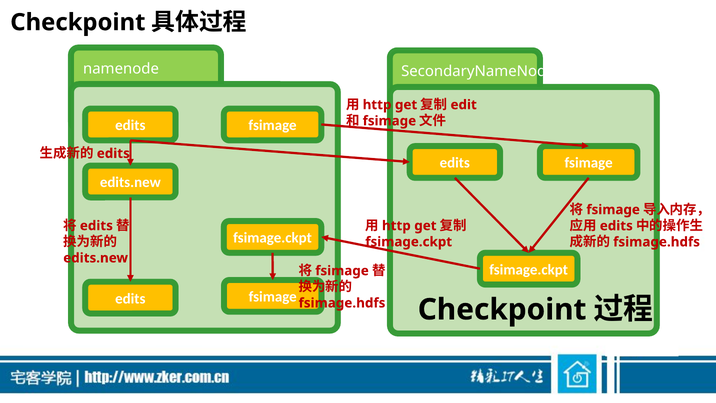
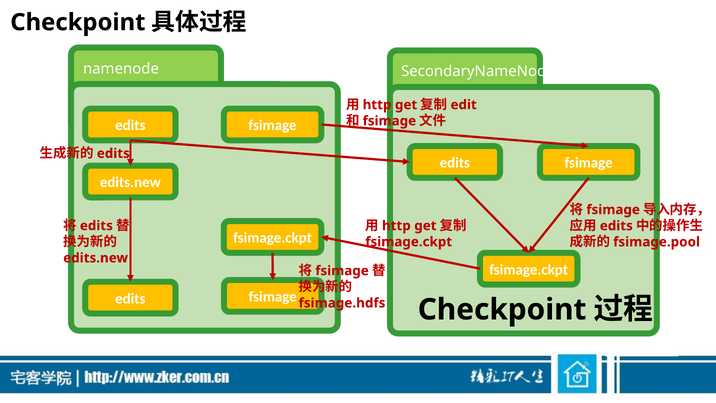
fsimage.hdfs at (657, 242): fsimage.hdfs -> fsimage.pool
